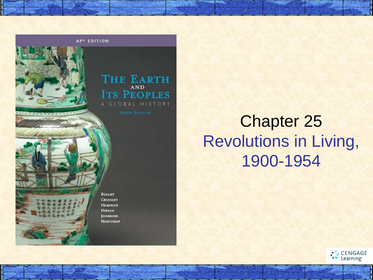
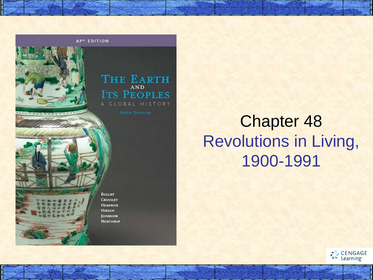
25: 25 -> 48
1900-1954: 1900-1954 -> 1900-1991
